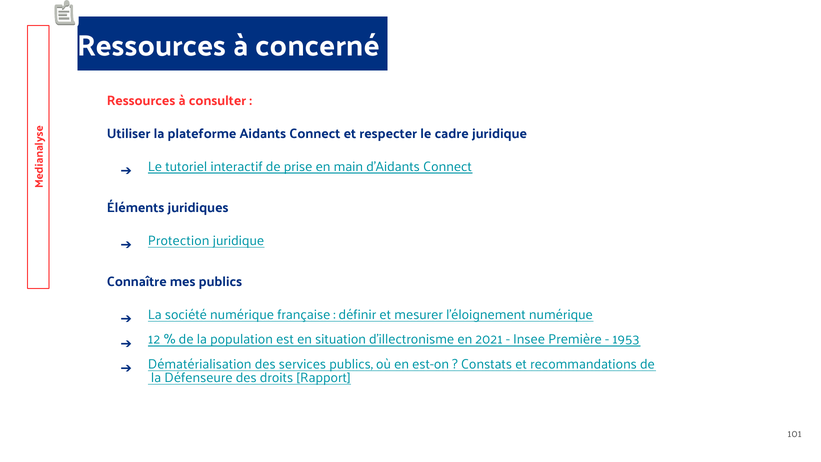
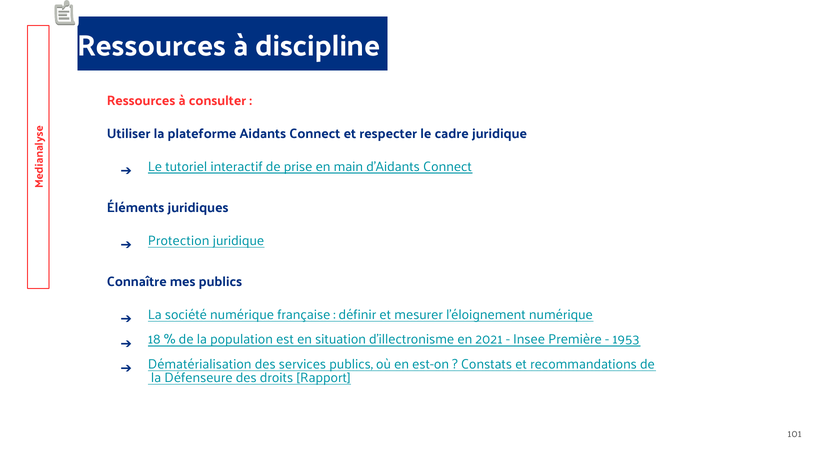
concerné: concerné -> discipline
12: 12 -> 18
